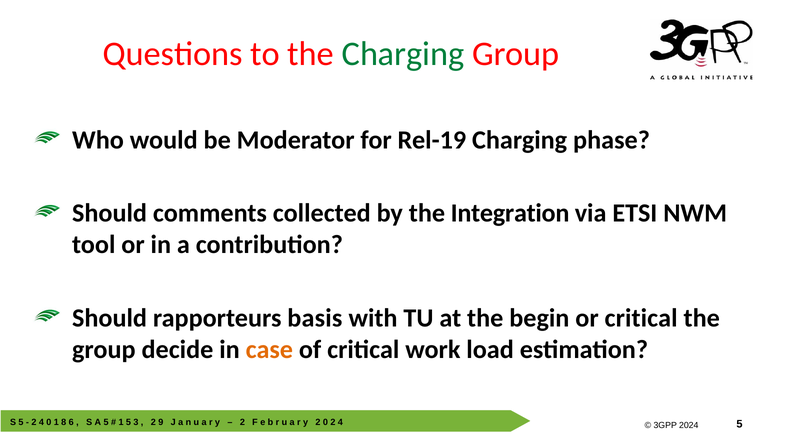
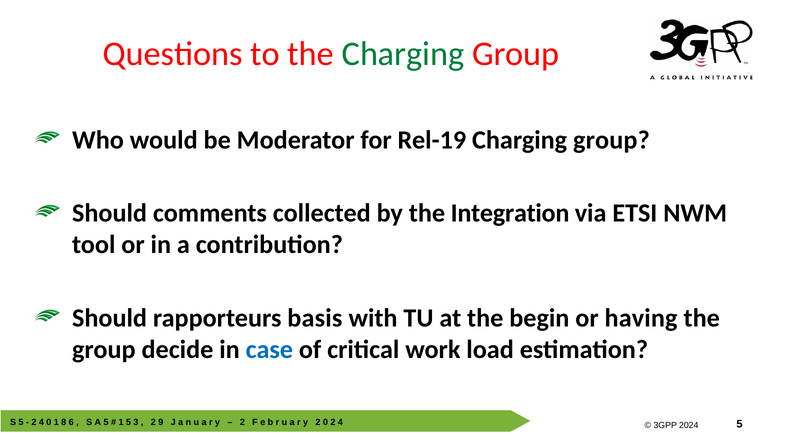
Rel-19 Charging phase: phase -> group
or critical: critical -> having
case colour: orange -> blue
